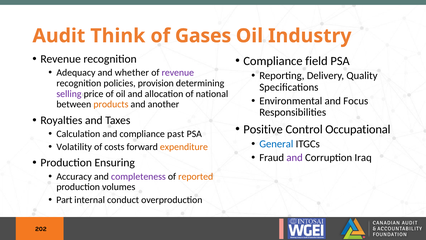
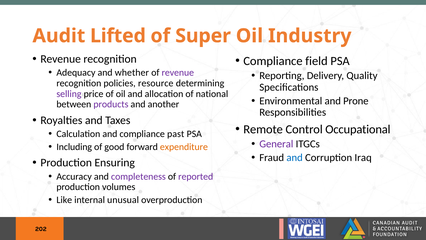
Think: Think -> Lifted
Gases: Gases -> Super
provision: provision -> resource
Focus: Focus -> Prone
products colour: orange -> purple
Positive: Positive -> Remote
General colour: blue -> purple
Volatility: Volatility -> Including
costs: costs -> good
and at (295, 158) colour: purple -> blue
reported colour: orange -> purple
Part: Part -> Like
conduct: conduct -> unusual
